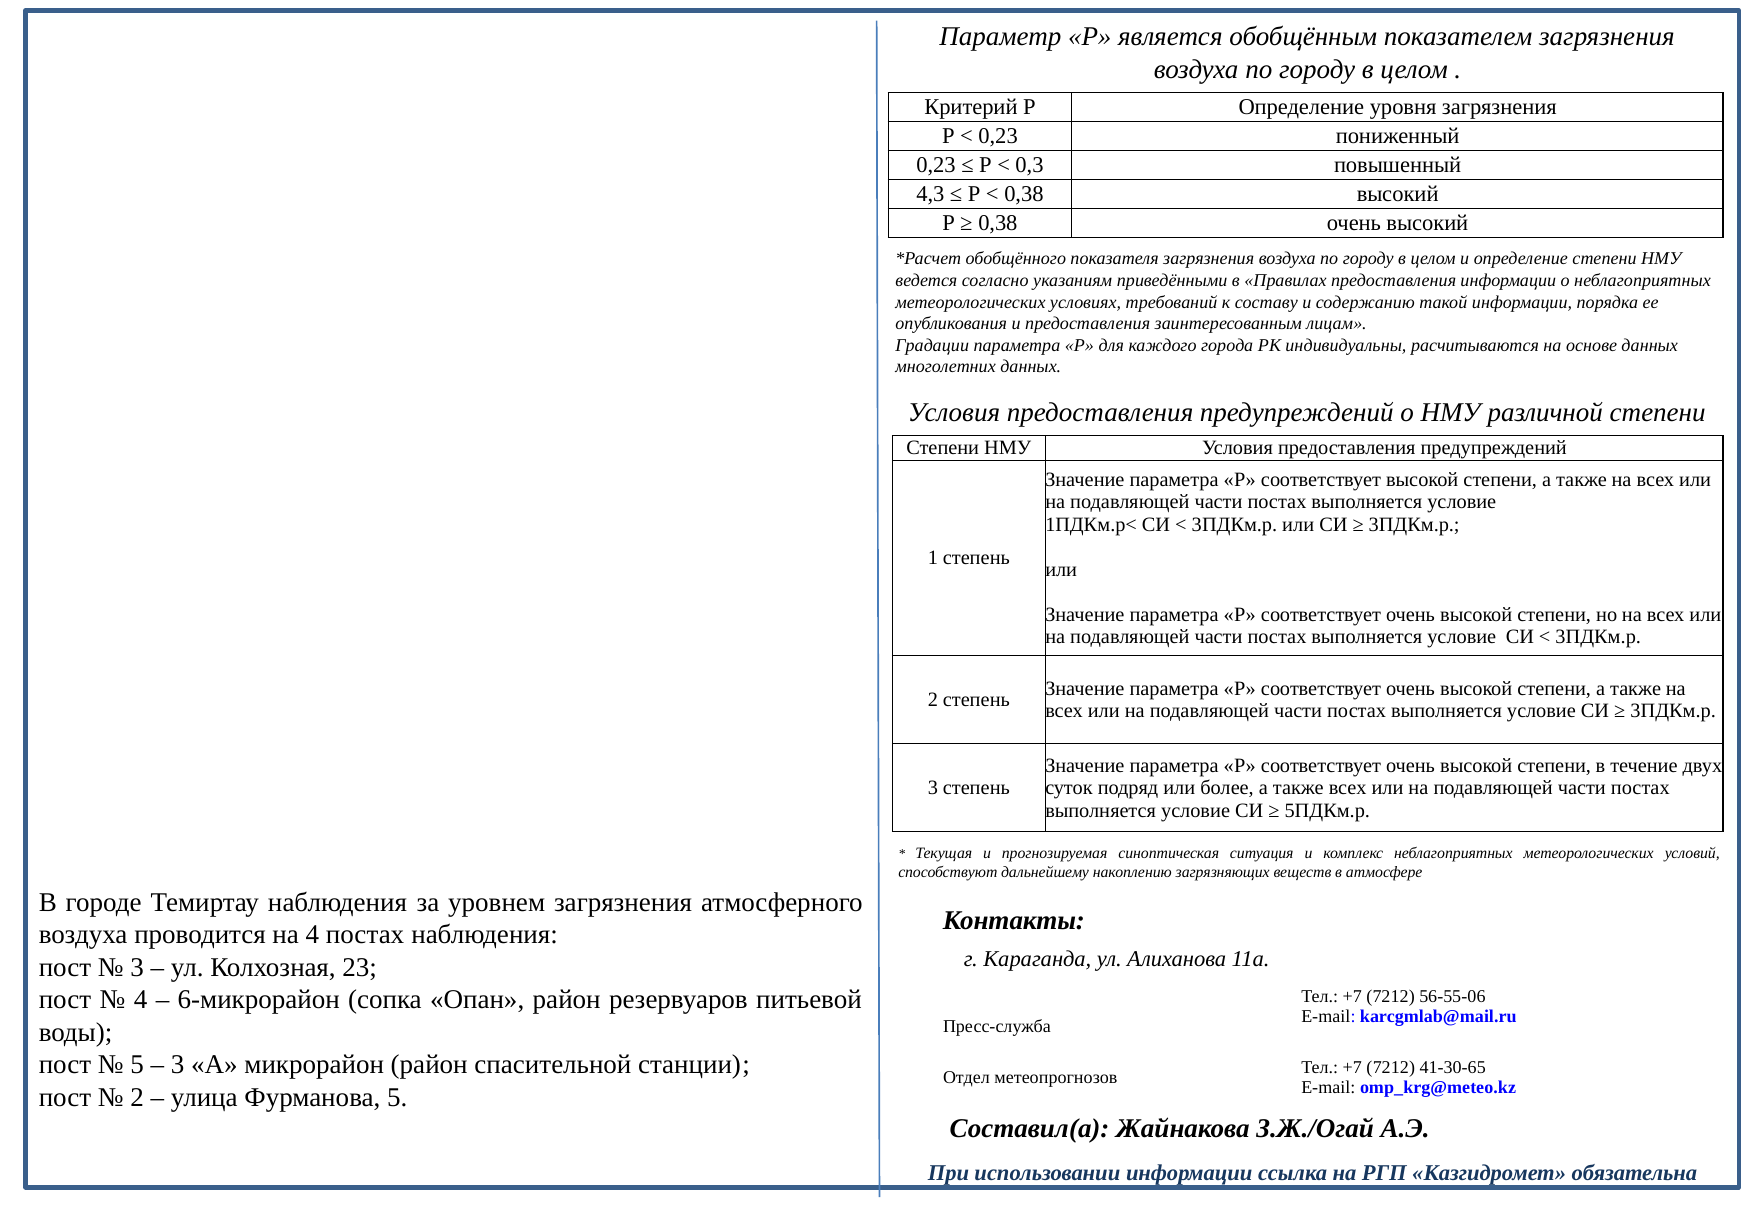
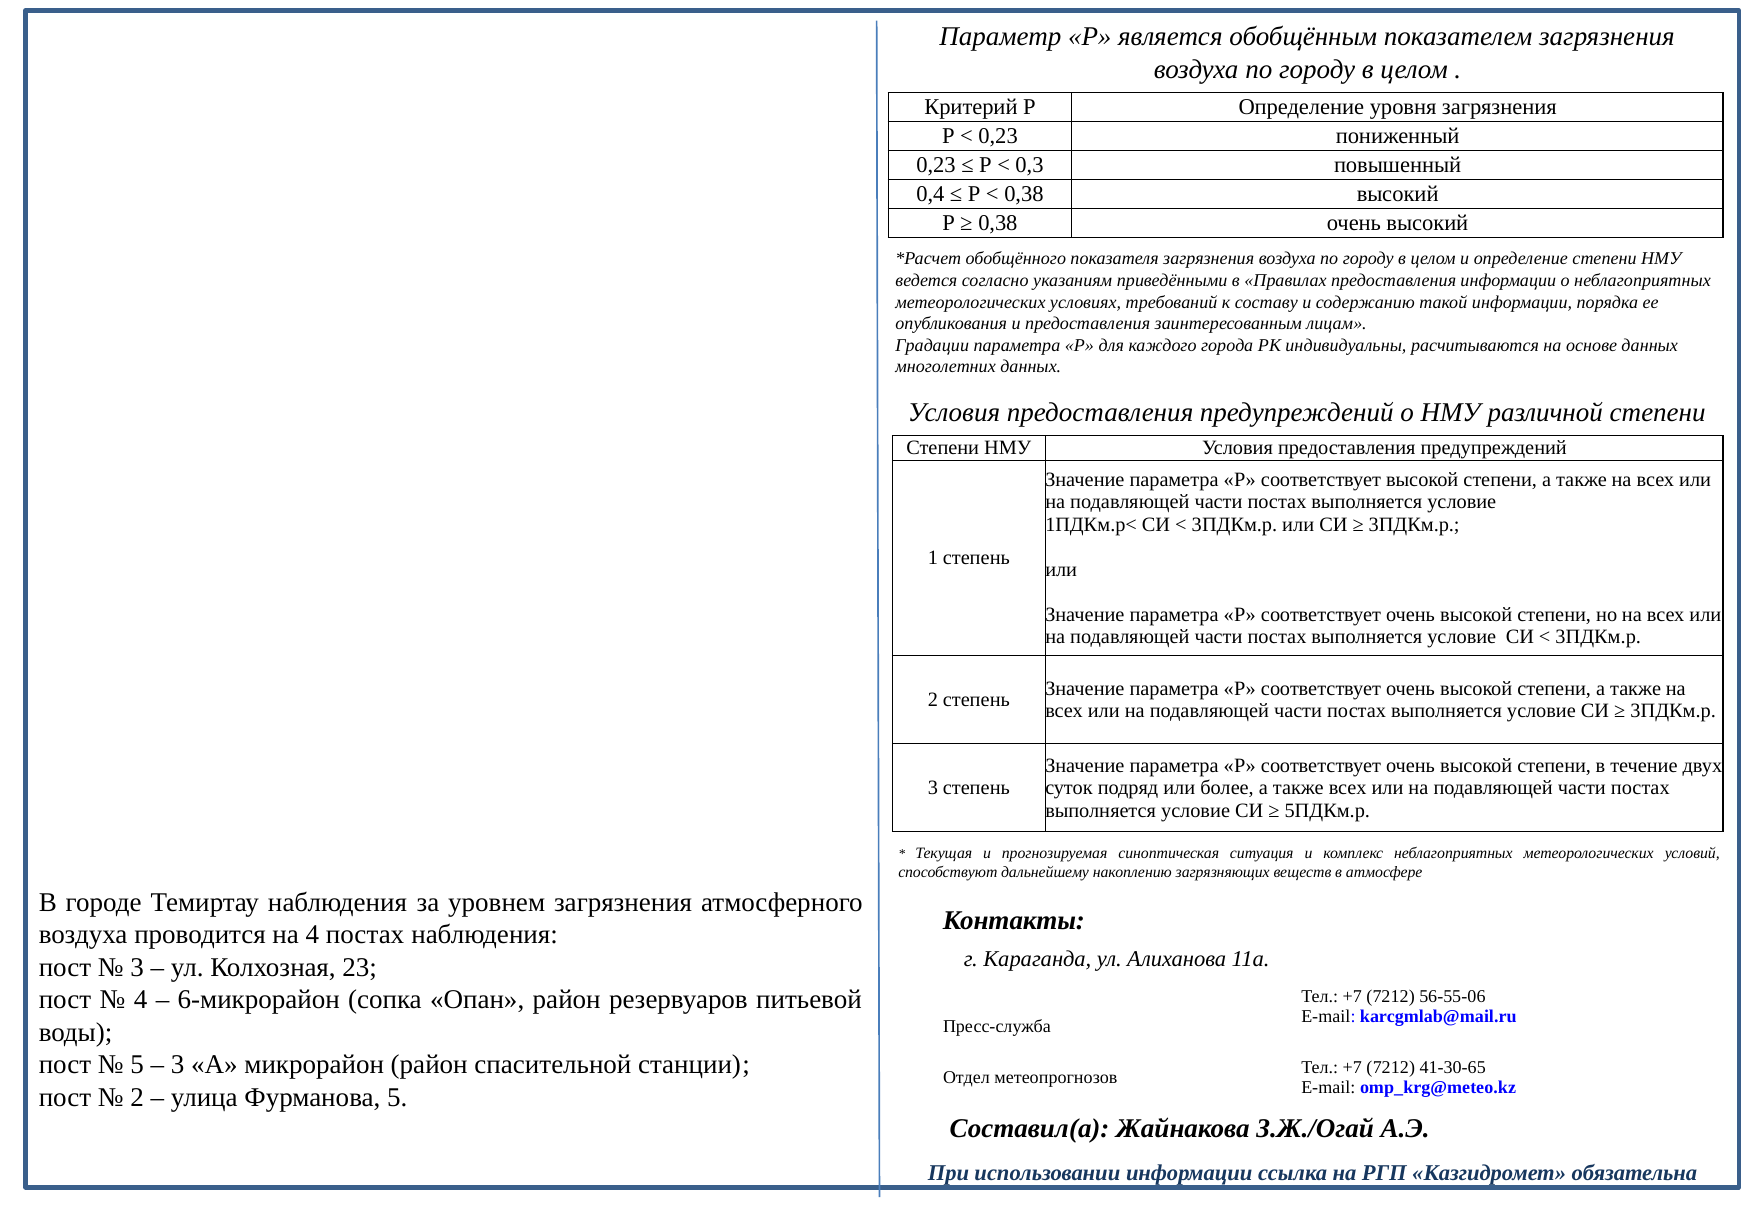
4,3: 4,3 -> 0,4
